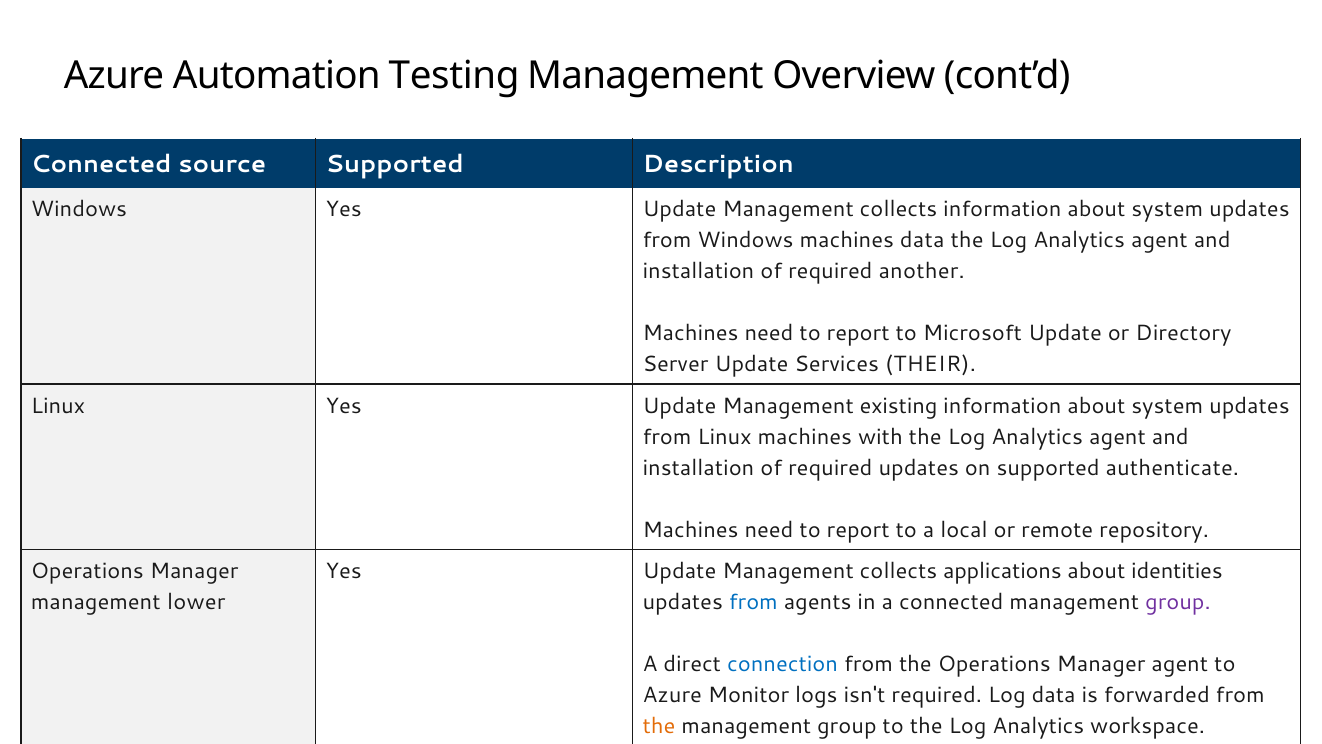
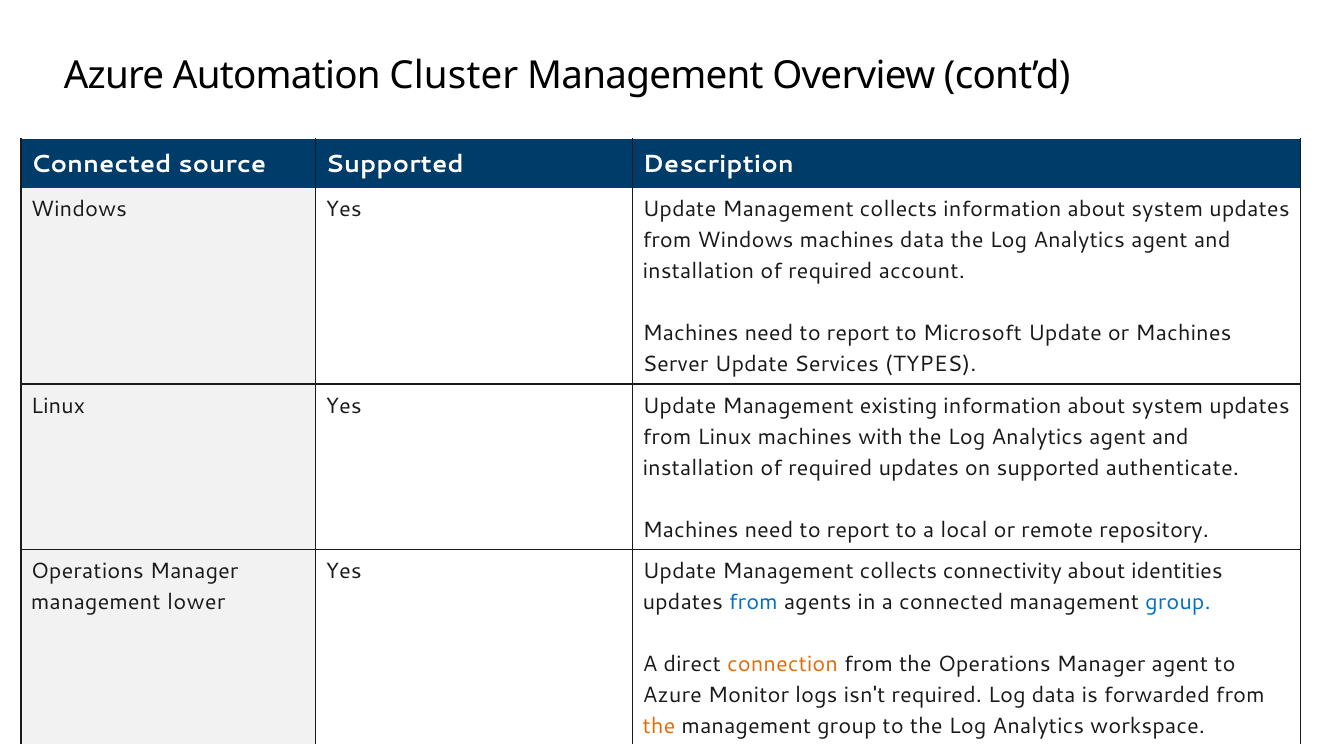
Testing: Testing -> Cluster
another: another -> account
or Directory: Directory -> Machines
THEIR: THEIR -> TYPES
applications: applications -> connectivity
group at (1178, 602) colour: purple -> blue
connection colour: blue -> orange
